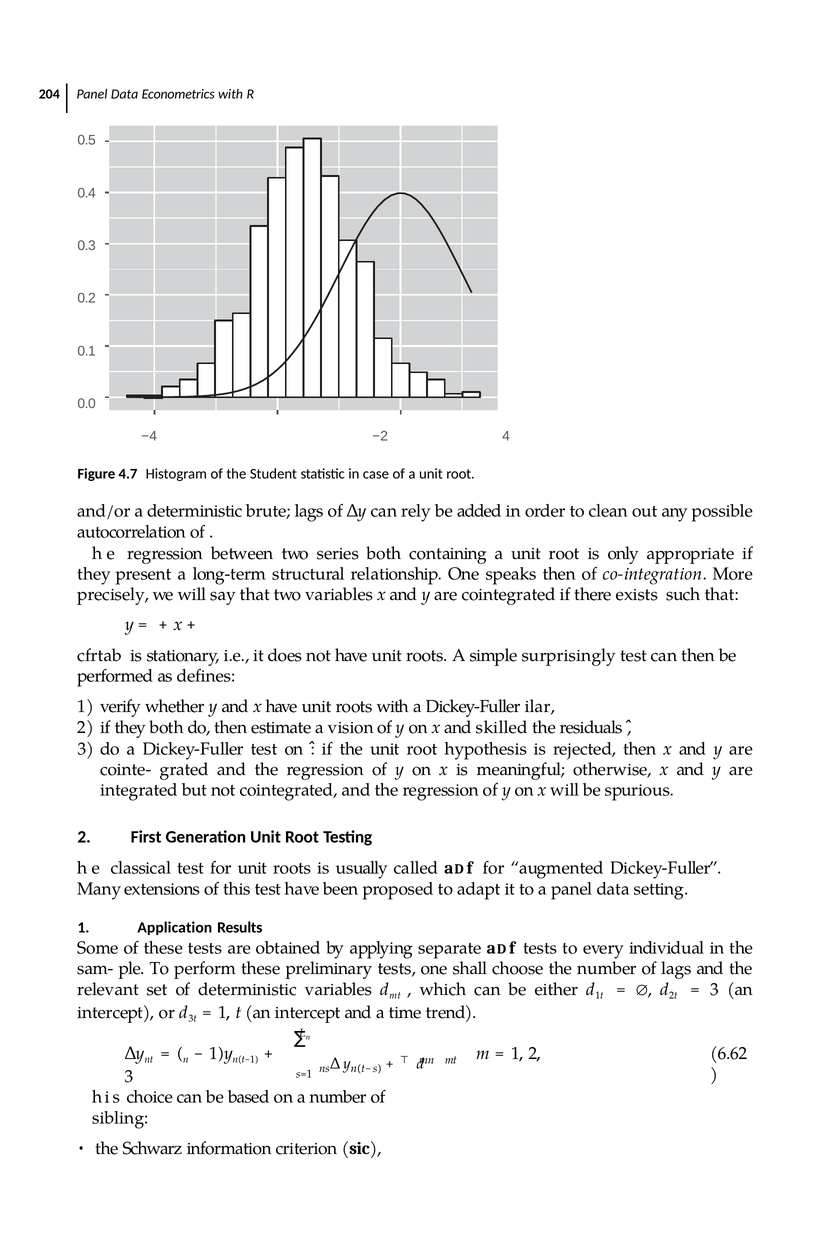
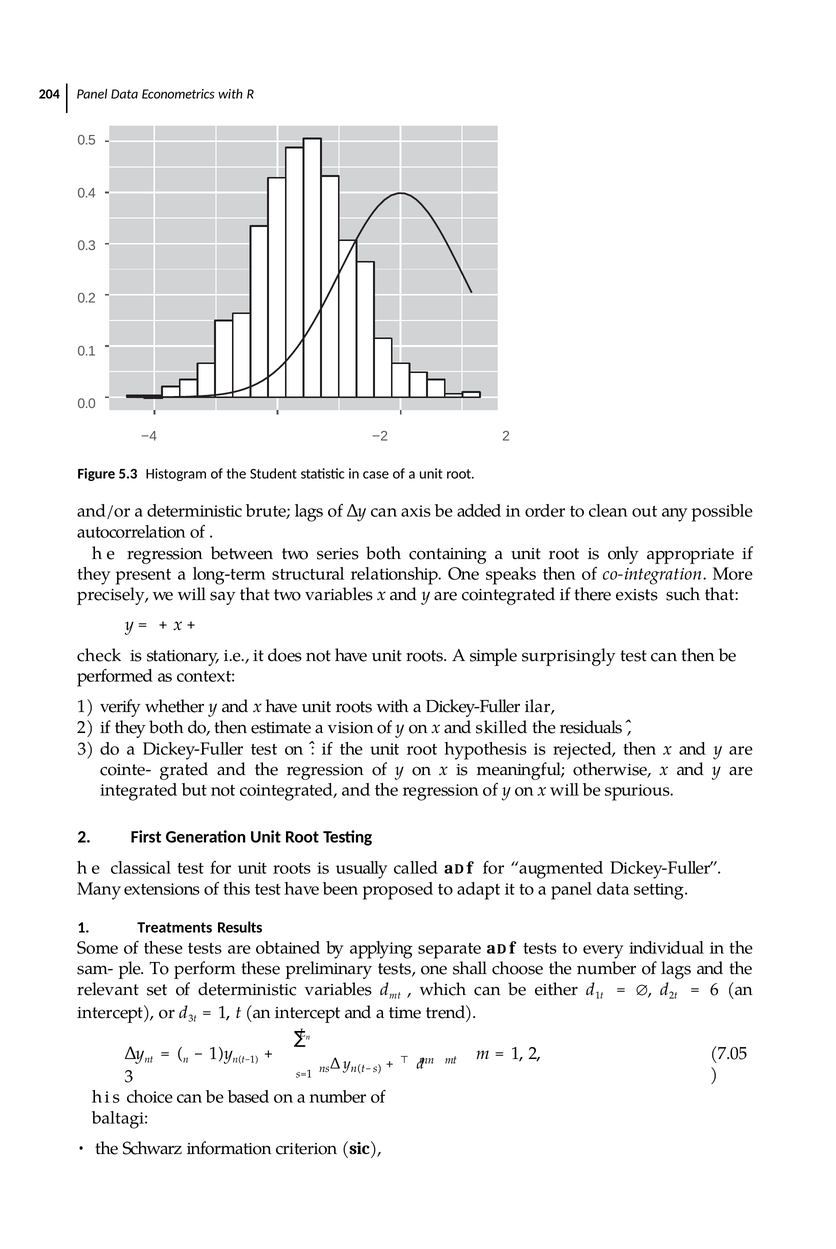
−2 4: 4 -> 2
4.7: 4.7 -> 5.3
rely: rely -> axis
cfrtab: cfrtab -> check
deﬁnes: deﬁnes -> context
Application: Application -> Treatments
3 at (715, 989): 3 -> 6
6.62: 6.62 -> 7.05
sibling: sibling -> baltagi
